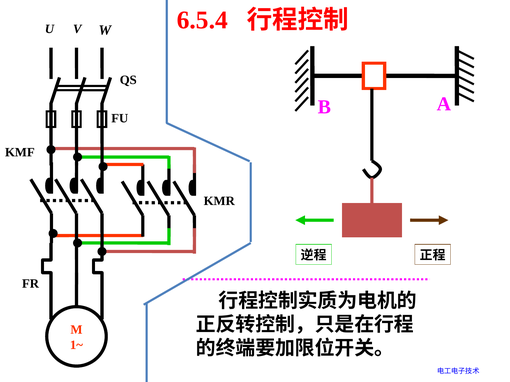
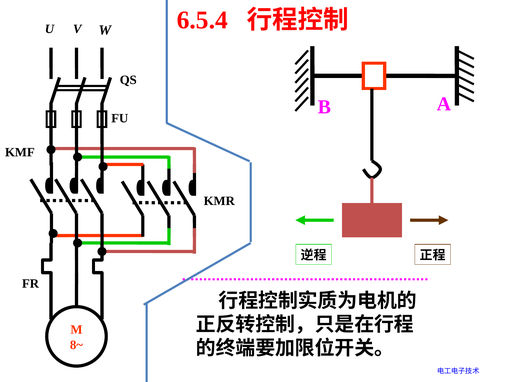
1~: 1~ -> 8~
